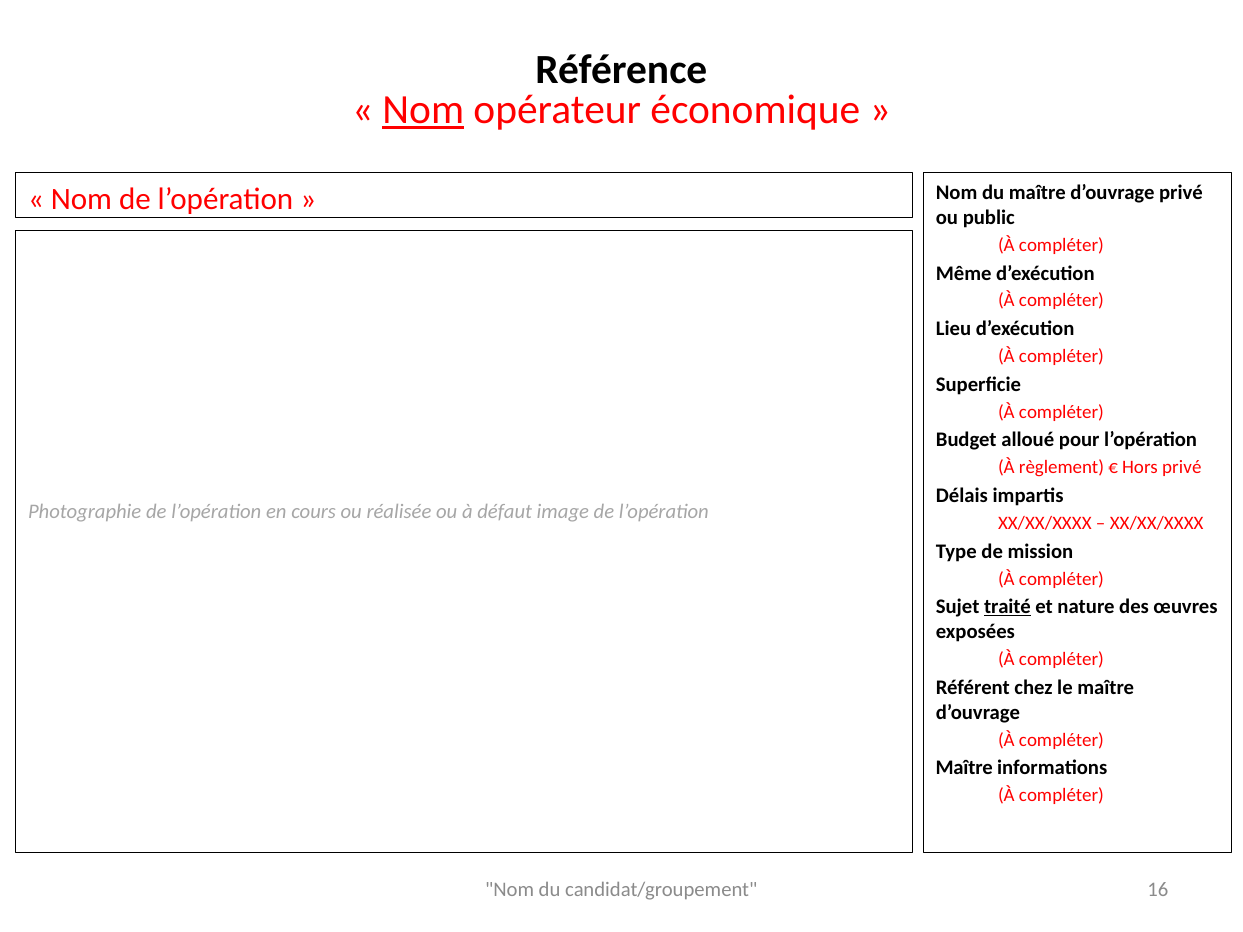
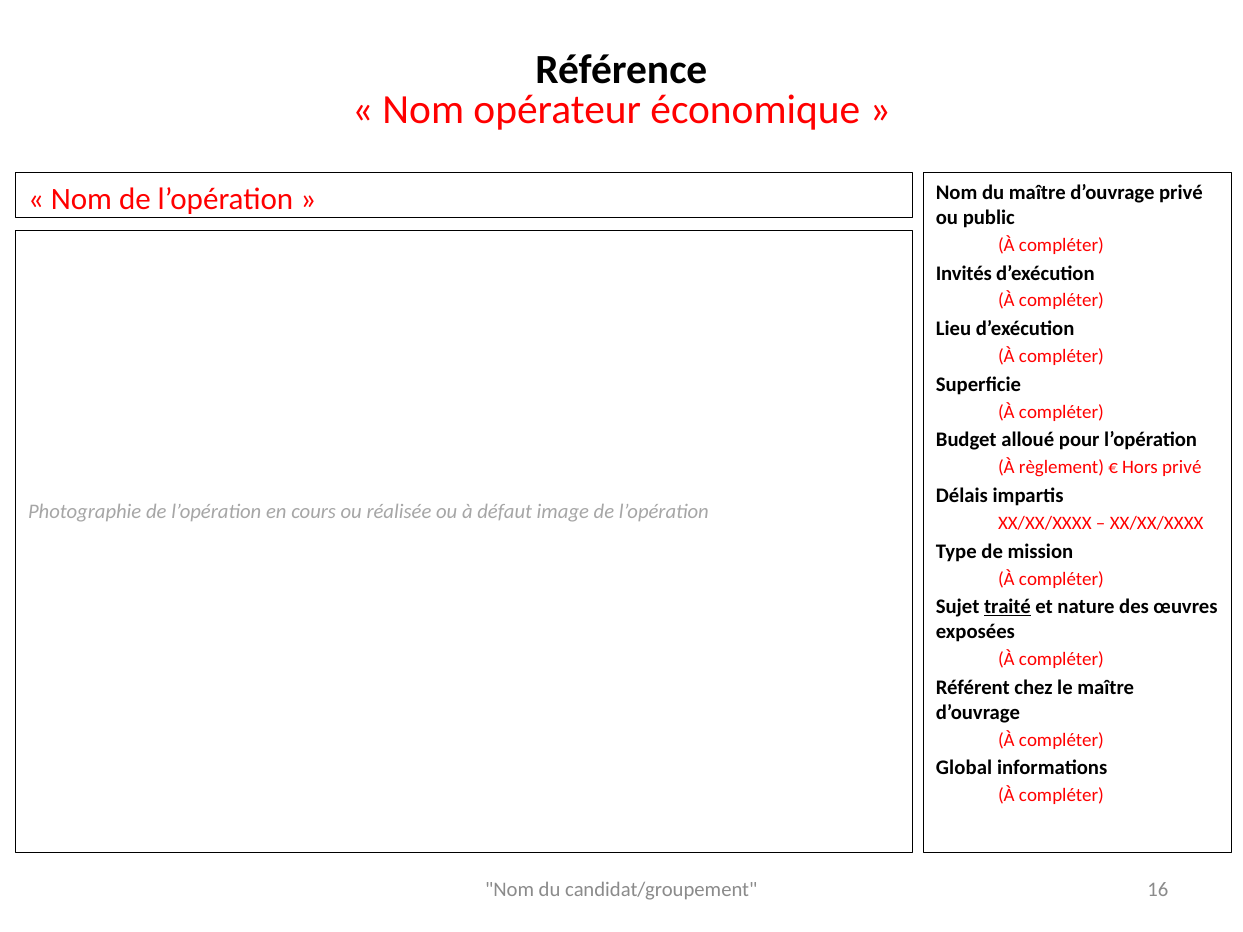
Nom at (423, 109) underline: present -> none
Même: Même -> Invités
Maître at (964, 768): Maître -> Global
